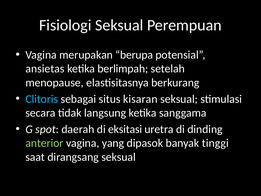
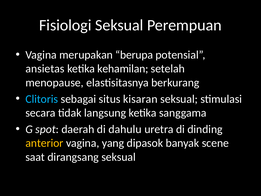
berlimpah: berlimpah -> kehamilan
eksitasi: eksitasi -> dahulu
anterior colour: light green -> yellow
tinggi: tinggi -> scene
